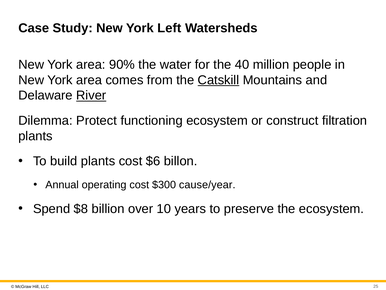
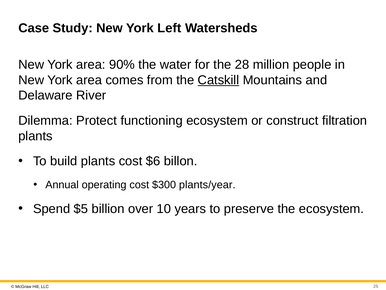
40: 40 -> 28
River underline: present -> none
cause/year: cause/year -> plants/year
$8: $8 -> $5
